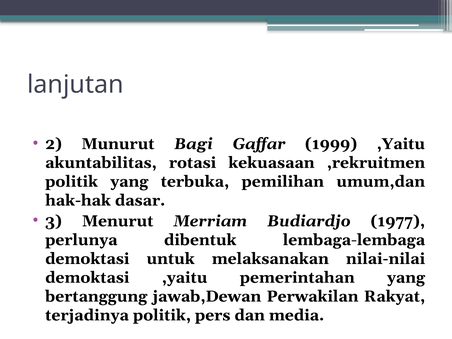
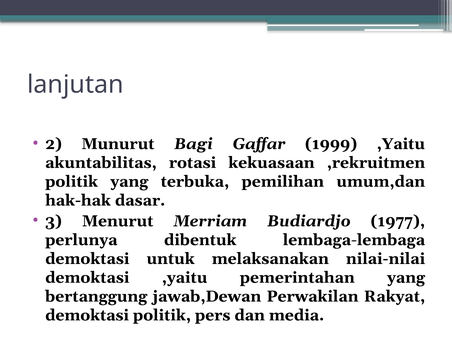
terjadinya at (87, 315): terjadinya -> demoktasi
